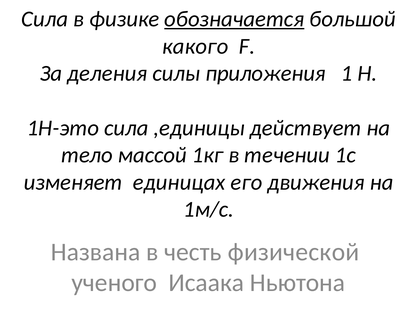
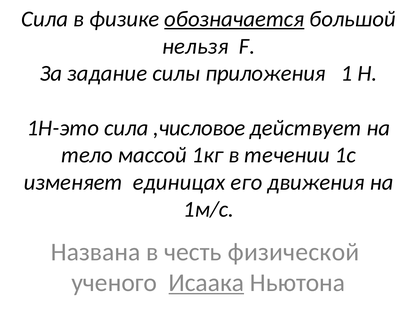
какого: какого -> нельзя
деления: деления -> задание
,единицы: ,единицы -> ,числовое
Исаака underline: none -> present
